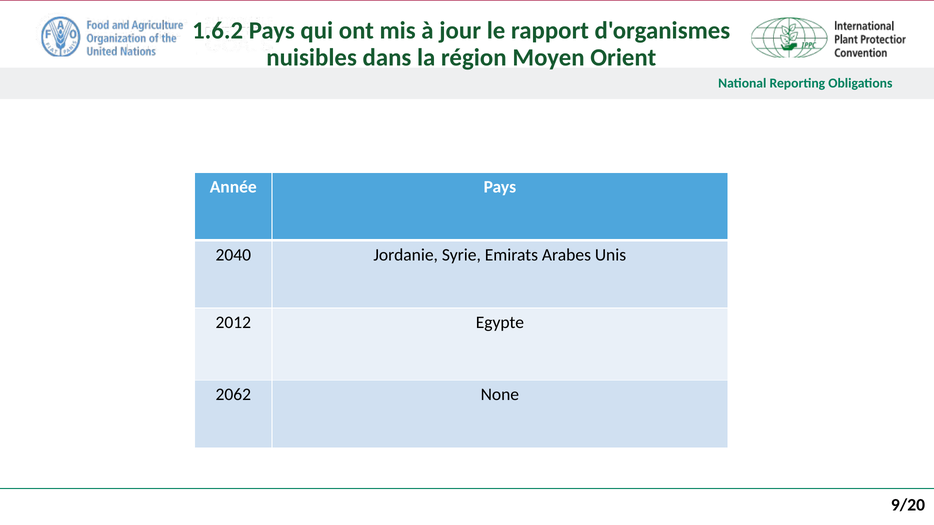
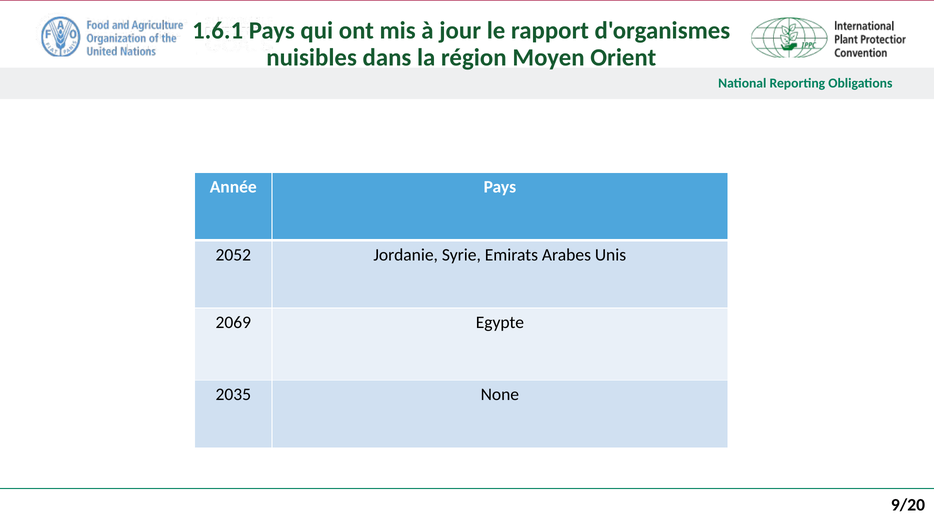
1.6.2: 1.6.2 -> 1.6.1
2040: 2040 -> 2052
2012: 2012 -> 2069
2062: 2062 -> 2035
